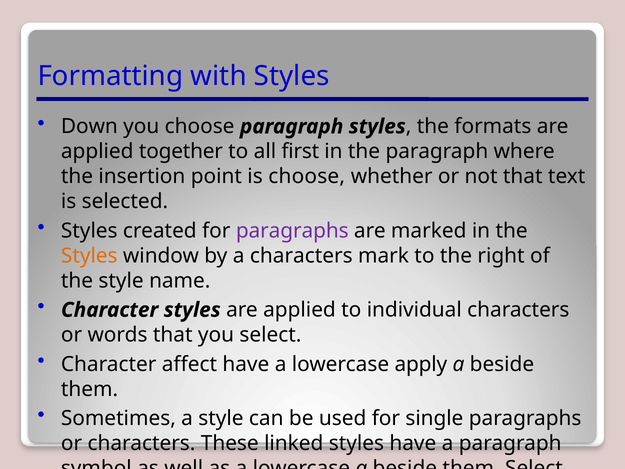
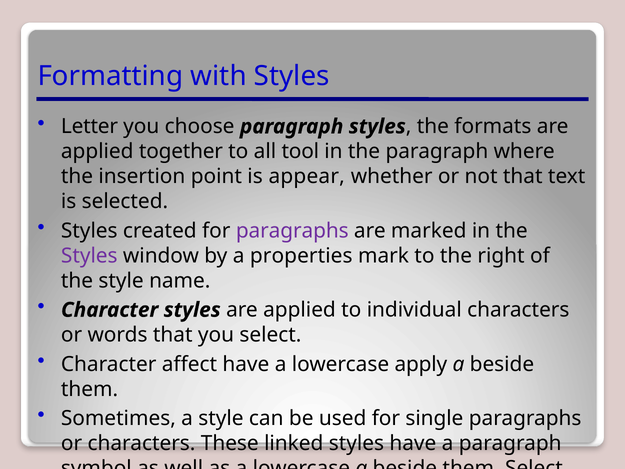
Down: Down -> Letter
first: first -> tool
is choose: choose -> appear
Styles at (89, 256) colour: orange -> purple
a characters: characters -> properties
